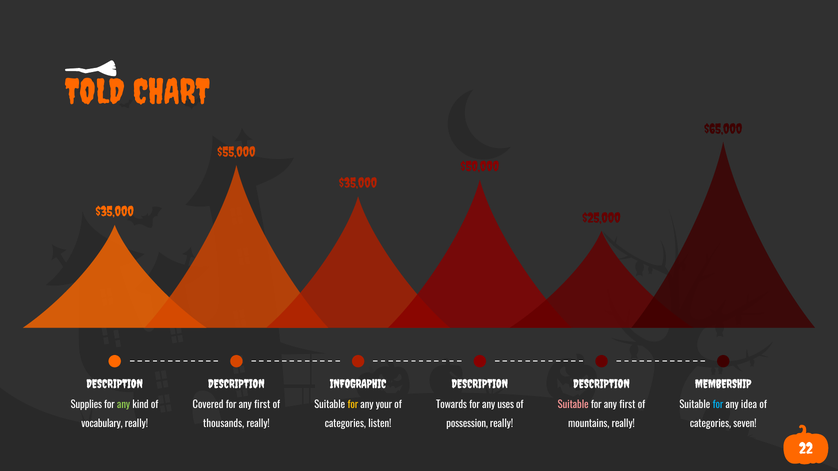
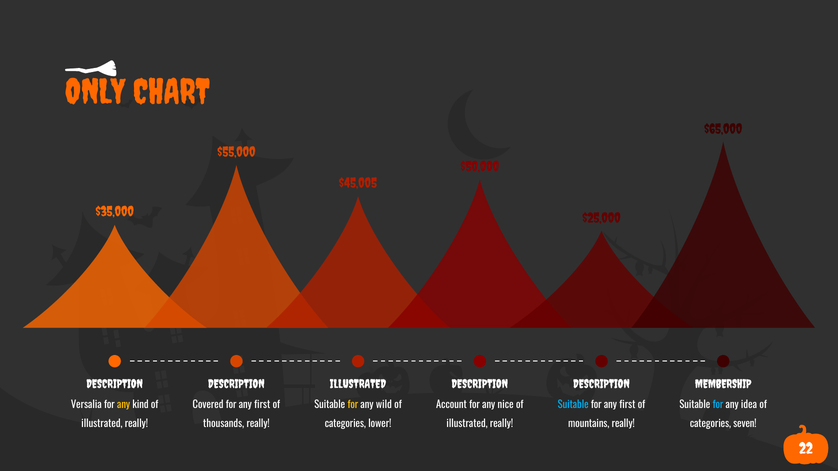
TOLD: TOLD -> ONLY
$35,000 at (358, 183): $35,000 -> $45,005
INFOGRAPHIC at (358, 384): INFOGRAPHIC -> ILLUSTRATED
Supplies: Supplies -> Versalia
any at (124, 405) colour: light green -> yellow
your: your -> wild
Towards: Towards -> Account
uses: uses -> nice
Suitable at (573, 405) colour: pink -> light blue
vocabulary at (102, 424): vocabulary -> illustrated
listen: listen -> lower
possession at (467, 424): possession -> illustrated
